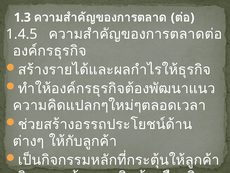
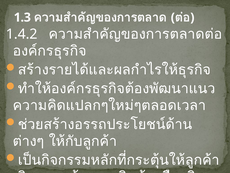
1.4.5: 1.4.5 -> 1.4.2
